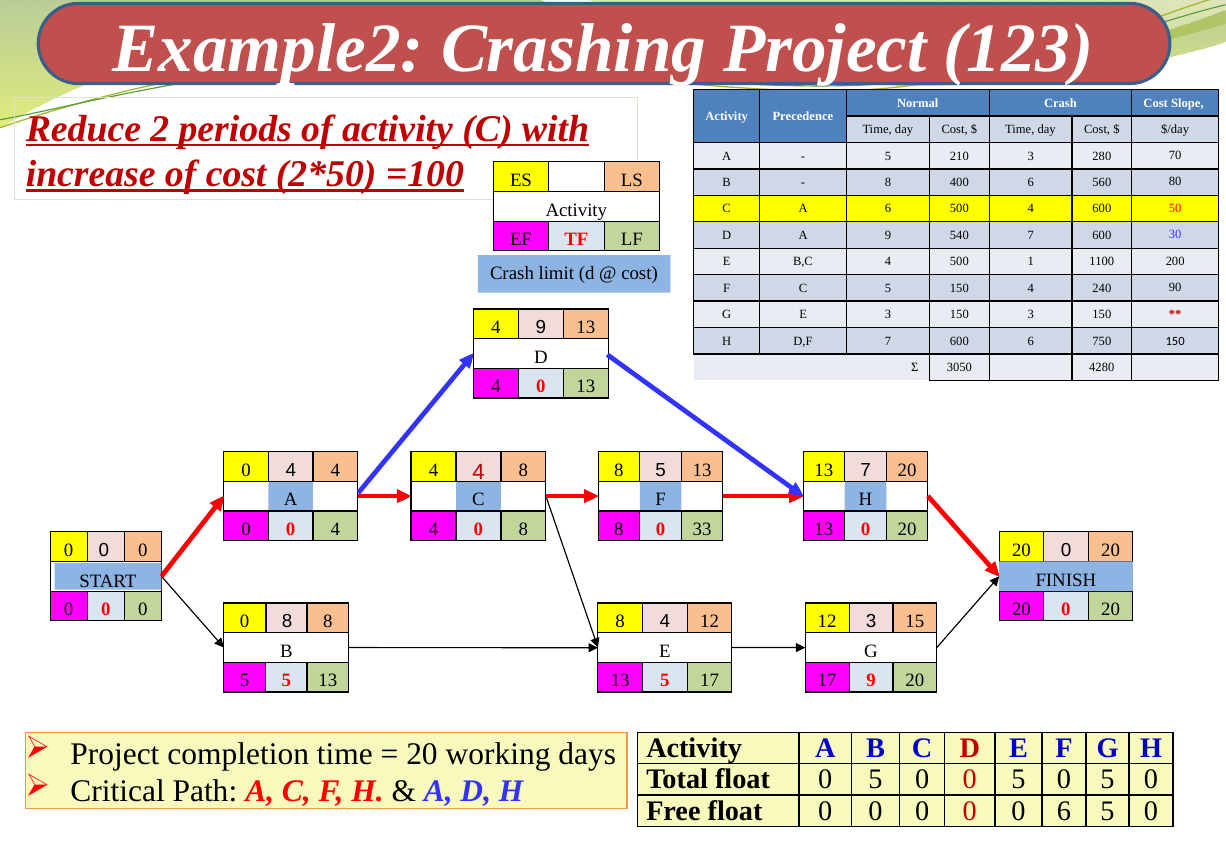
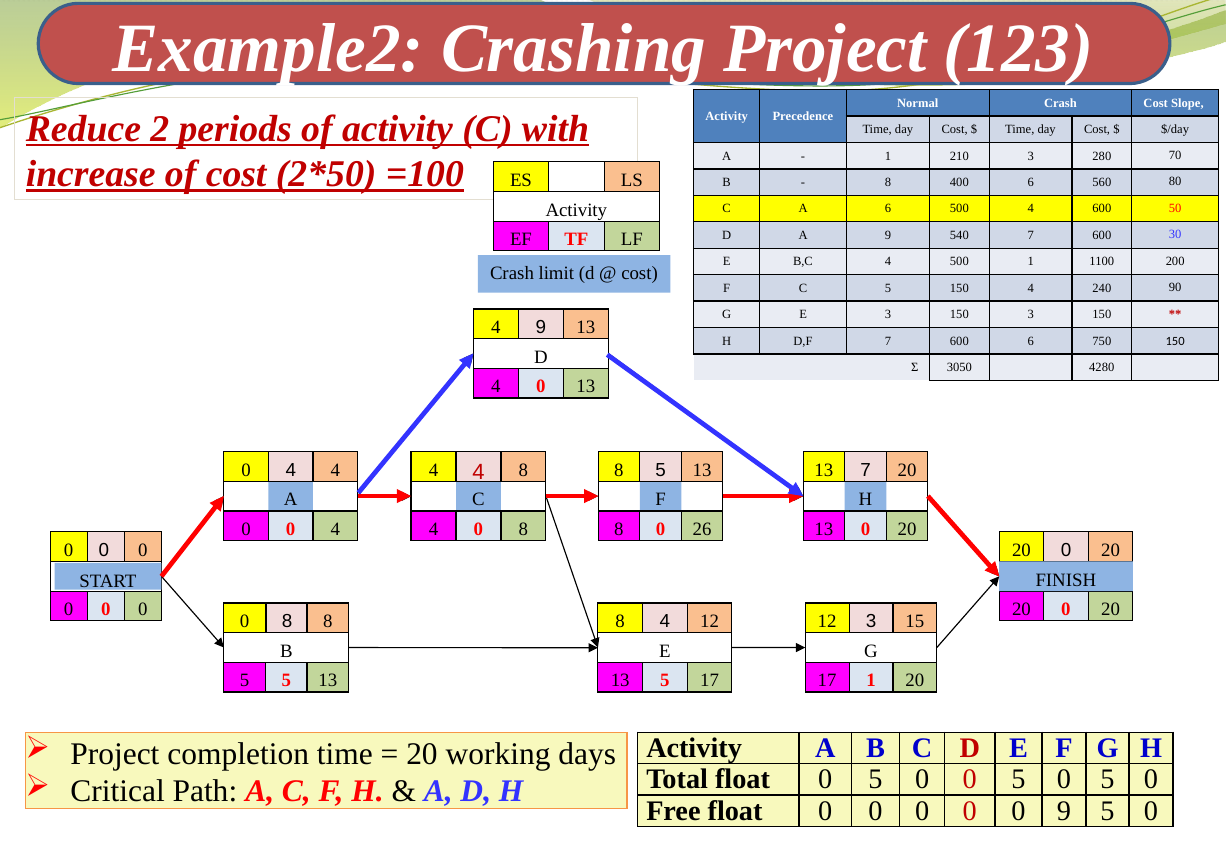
5 at (888, 156): 5 -> 1
33: 33 -> 26
17 9: 9 -> 1
0 6: 6 -> 9
